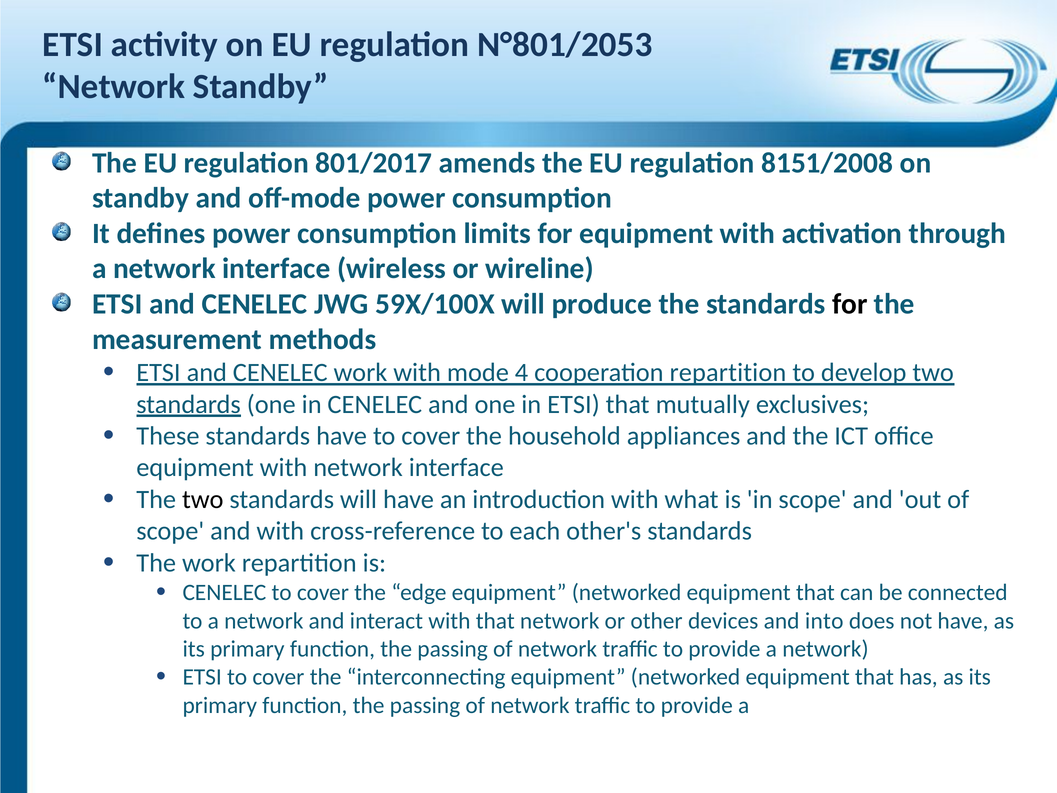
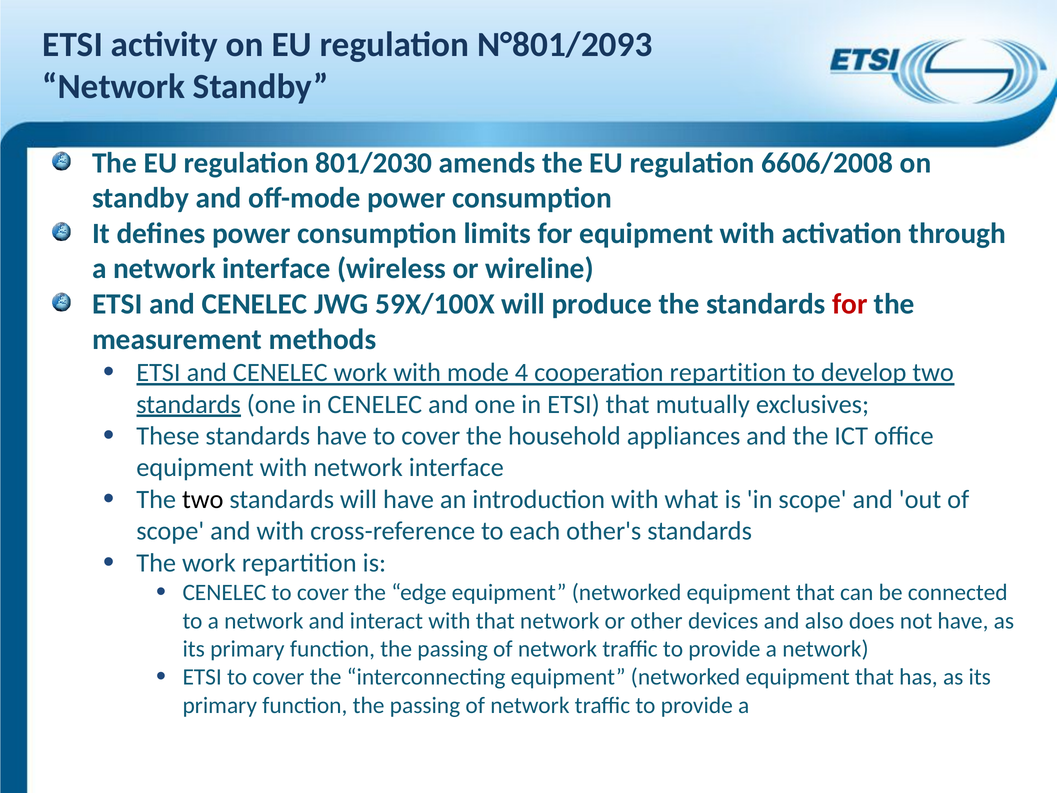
N°801/2053: N°801/2053 -> N°801/2093
801/2017: 801/2017 -> 801/2030
8151/2008: 8151/2008 -> 6606/2008
for at (850, 304) colour: black -> red
into: into -> also
